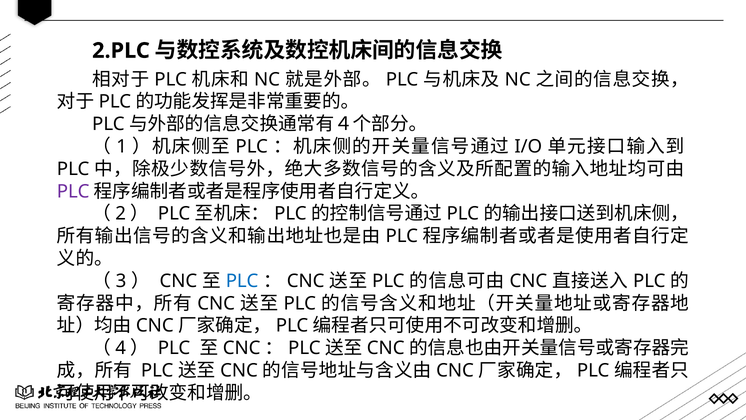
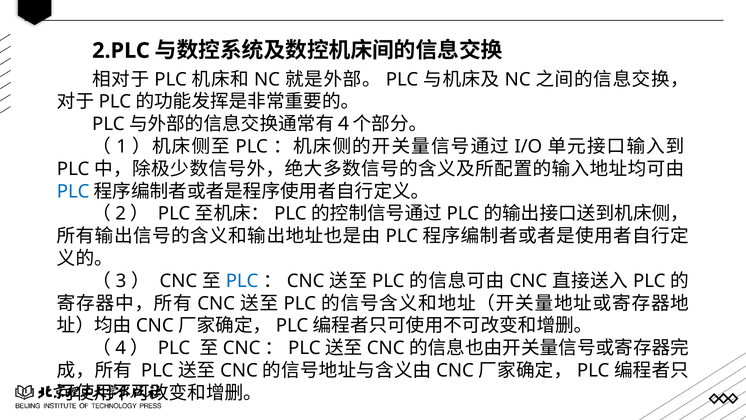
PLC at (73, 191) colour: purple -> blue
